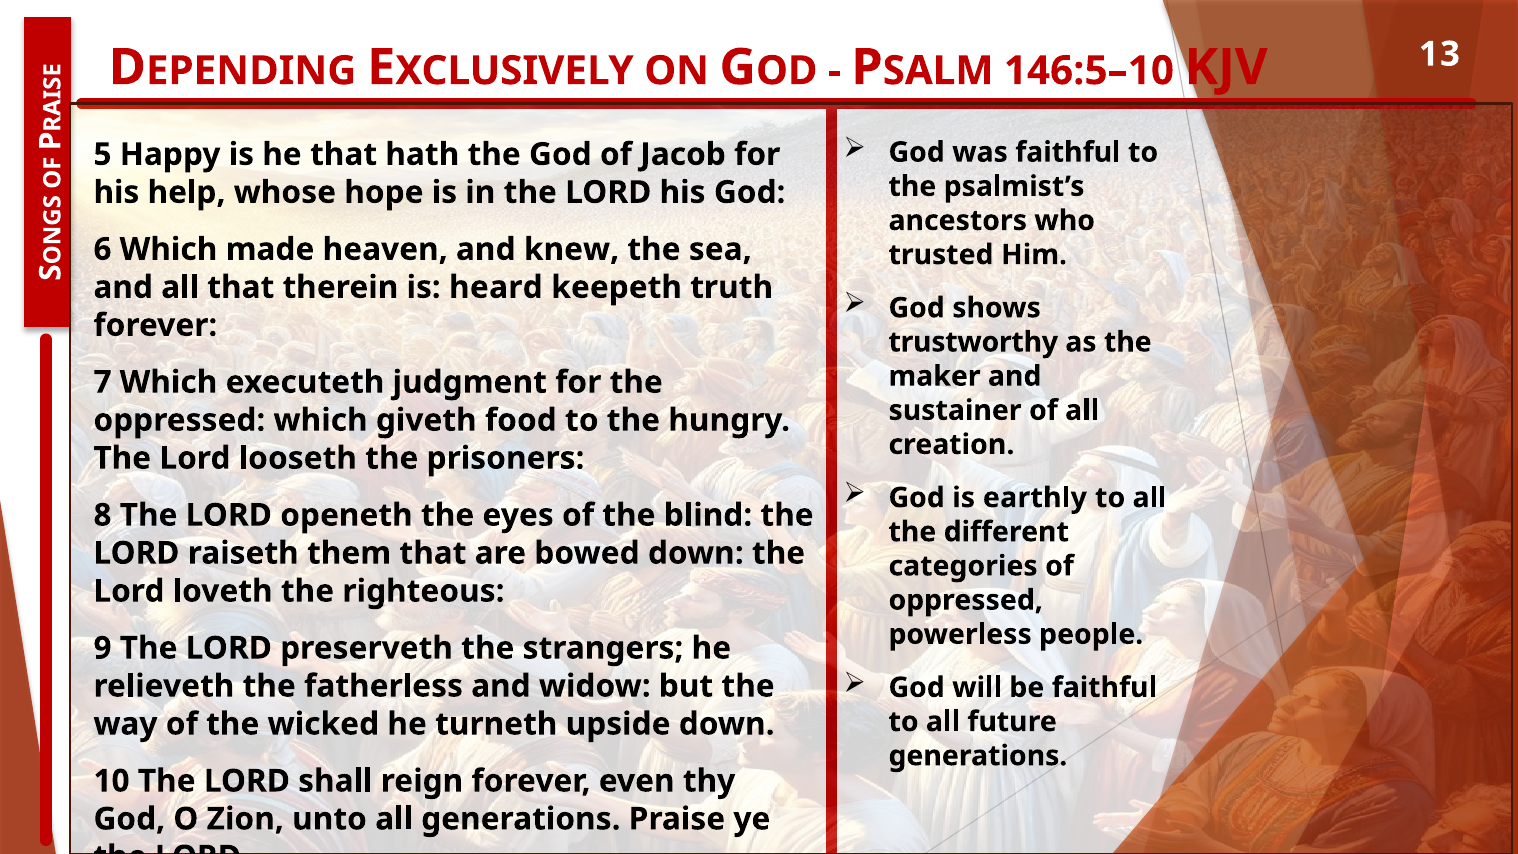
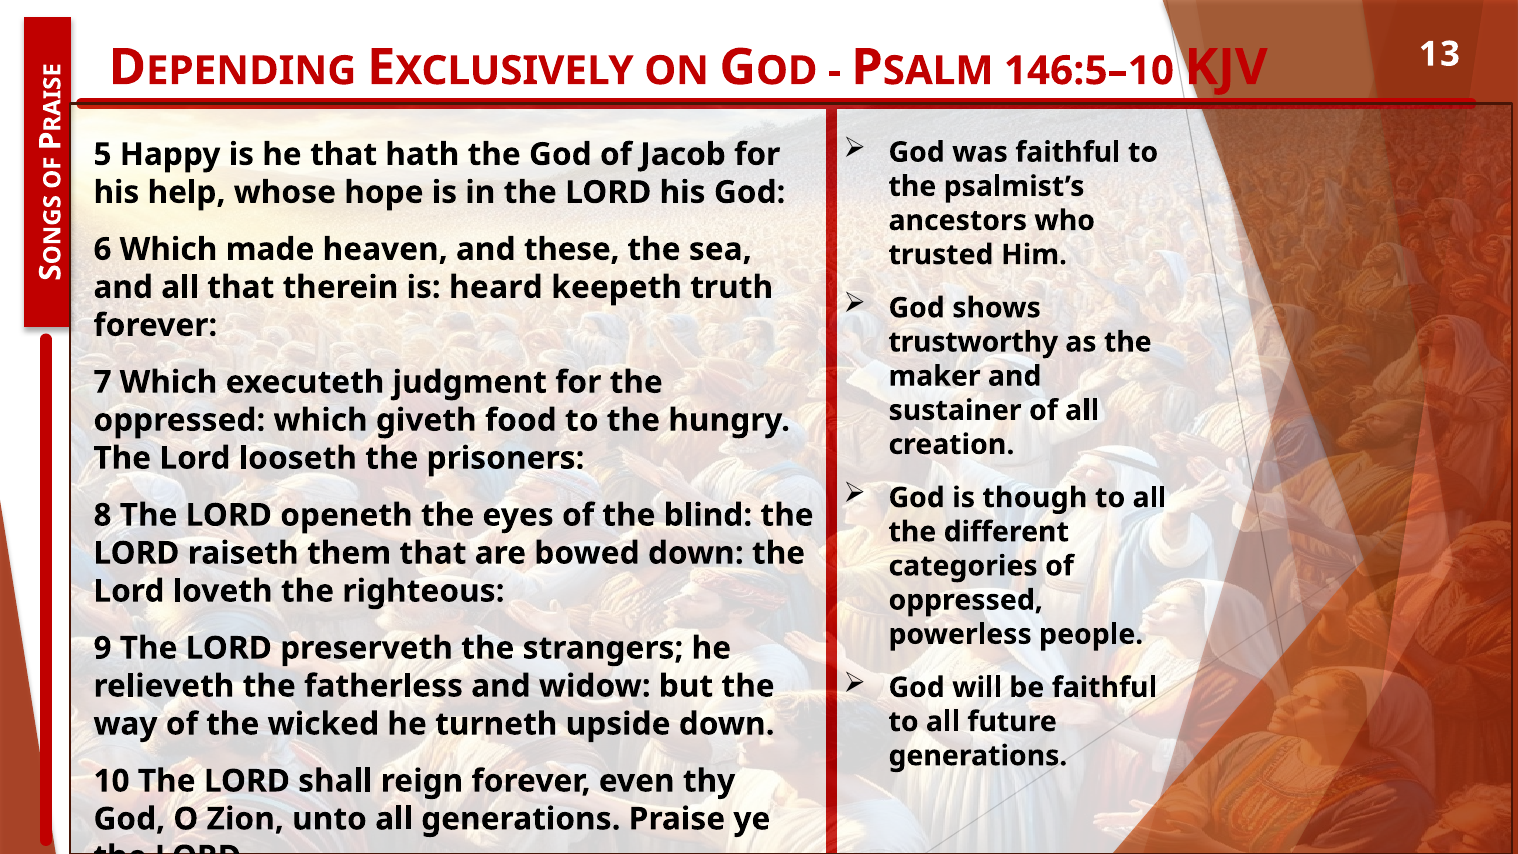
knew: knew -> these
earthly: earthly -> though
